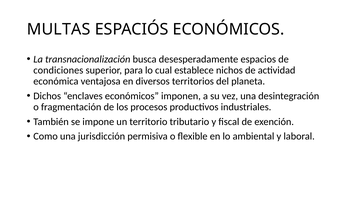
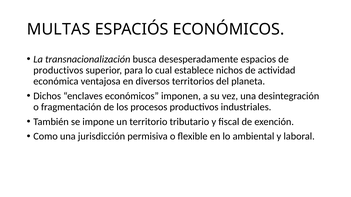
condiciones at (58, 70): condiciones -> productivos
